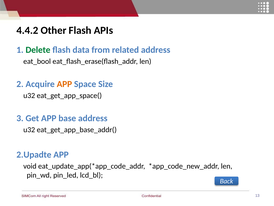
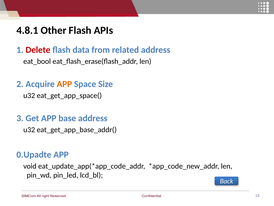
4.4.2: 4.4.2 -> 4.8.1
Delete colour: green -> red
2.Upadte: 2.Upadte -> 0.Upadte
